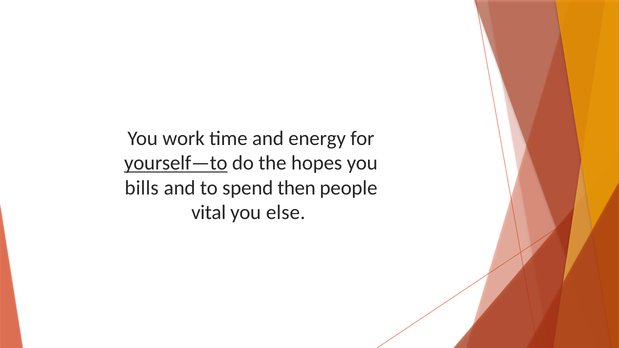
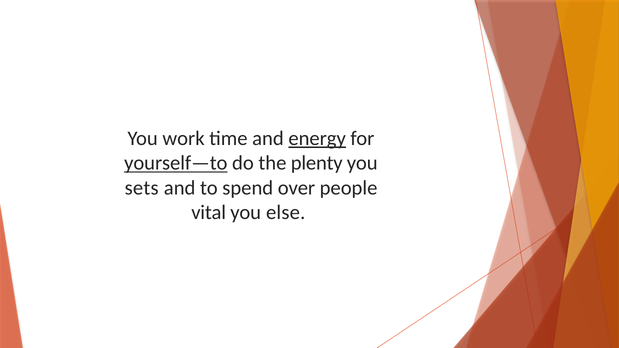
energy underline: none -> present
hopes: hopes -> plenty
bills: bills -> sets
then: then -> over
